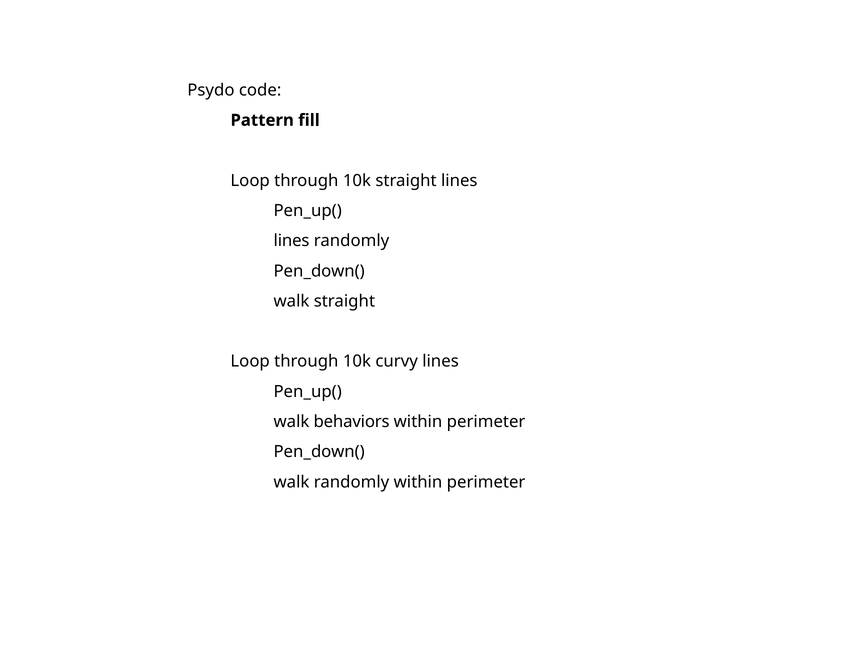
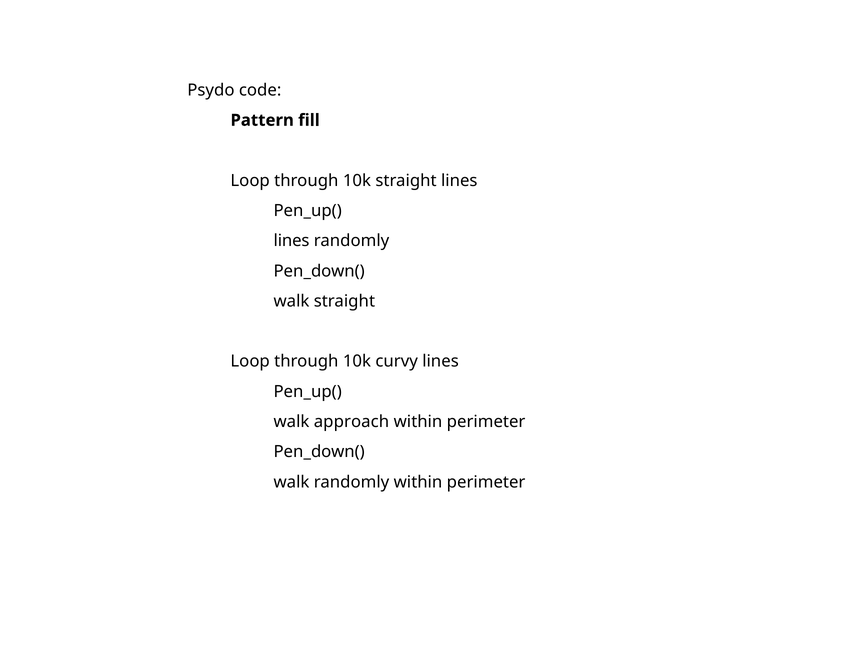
behaviors: behaviors -> approach
